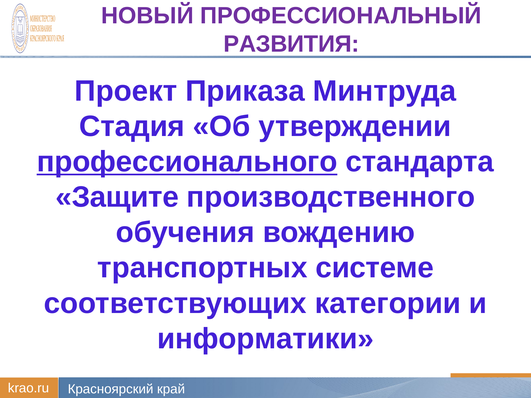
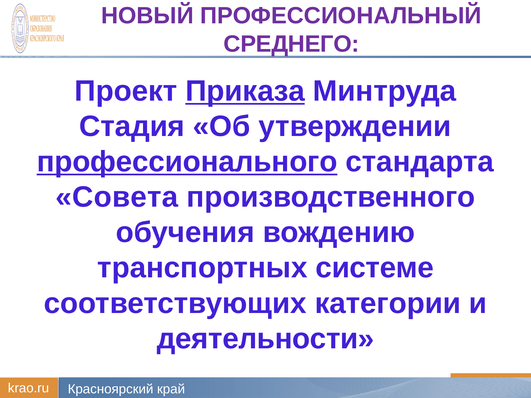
РАЗВИТИЯ: РАЗВИТИЯ -> СРЕДНЕГО
Приказа underline: none -> present
Защите: Защите -> Совета
информатики: информатики -> деятельности
